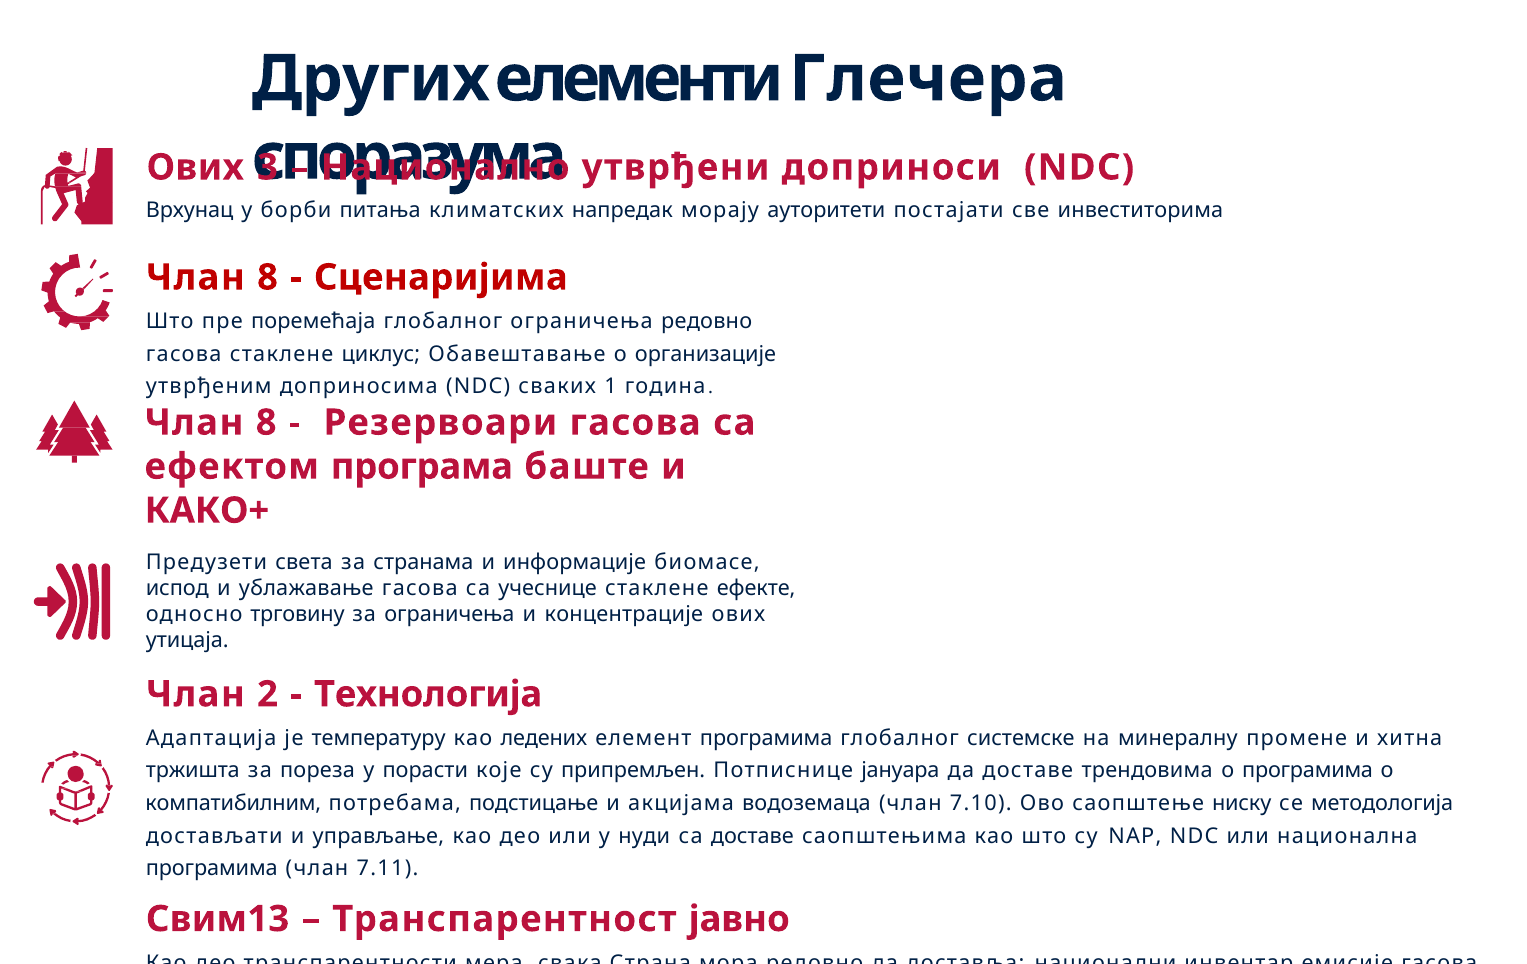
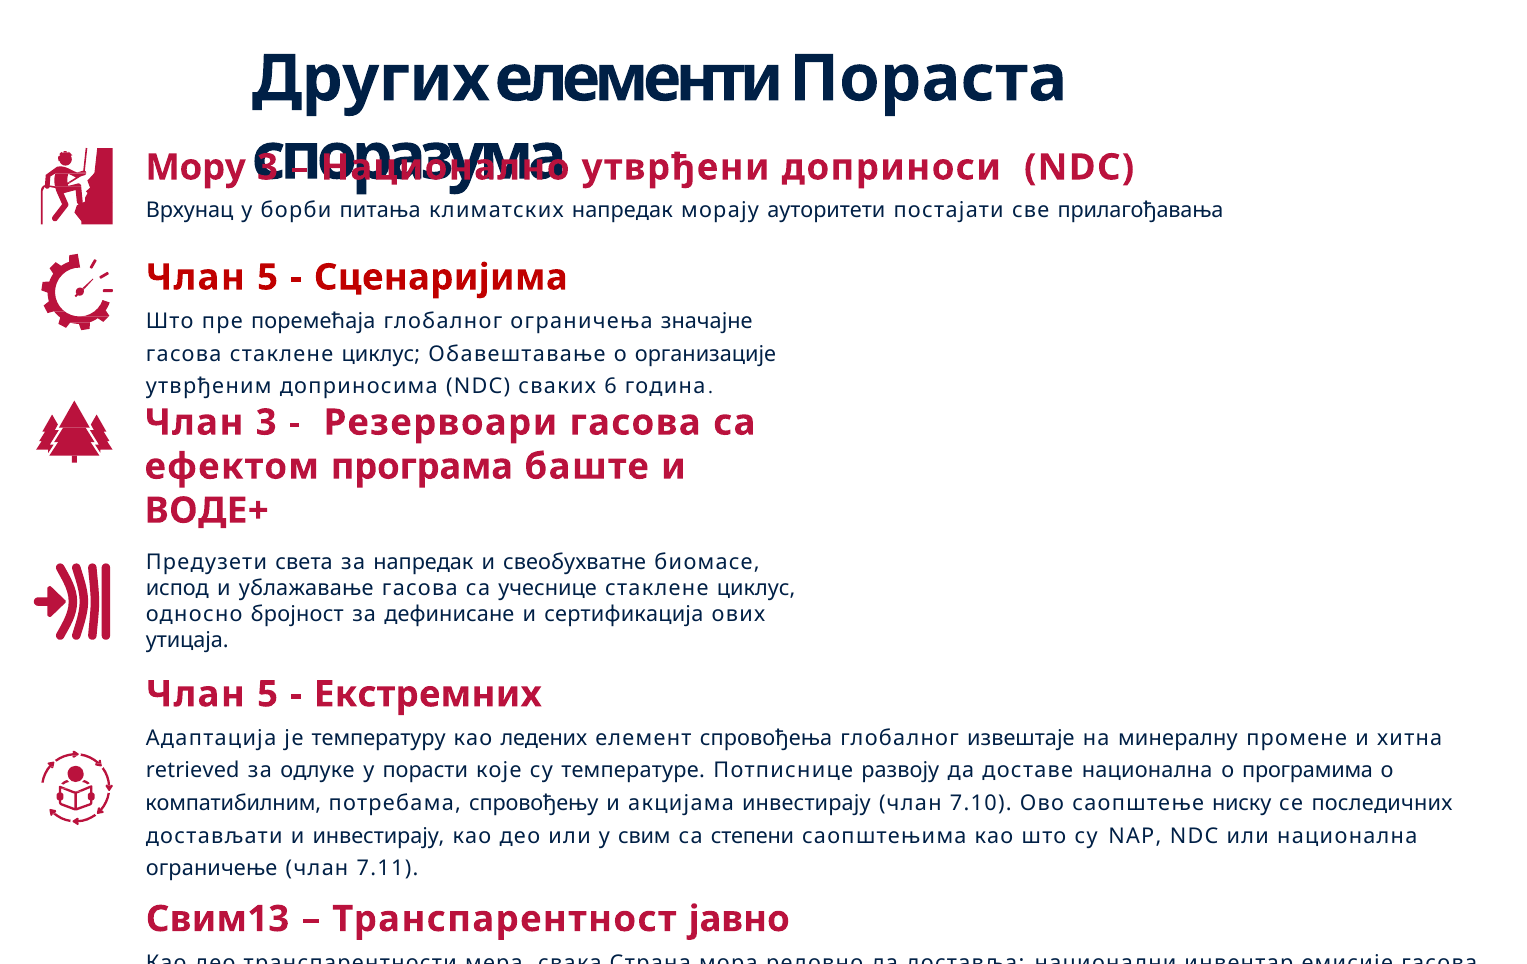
Глечера: Глечера -> Пораста
Ових at (195, 167): Ових -> Мору
инвеститорима: инвеститорима -> прилагођавања
8 at (268, 277): 8 -> 5
ограничења редовно: редовно -> значајне
1: 1 -> 6
8 at (266, 422): 8 -> 3
КАКО+: КАКО+ -> ВОДЕ+
за странама: странама -> напредак
информације at (575, 562): информације -> свеобухватне
ефекте at (756, 588): ефекте -> циклус
трговину: трговину -> бројност
за ограничења: ограничења -> дефинисане
концентрације: концентрације -> сертификација
2 at (268, 694): 2 -> 5
Технологија: Технологија -> Екстремних
елемент програмима: програмима -> спровођења
системске: системске -> извештаје
тржишта: тржишта -> retrieved
пореза: пореза -> одлуке
су припремљен: припремљен -> температуре
јануара: јануара -> развоју
доставе трендовима: трендовима -> национална
потребама подстицање: подстицање -> спровођењу
акцијама водоземаца: водоземаца -> инвестирају
се методологија: методологија -> последичних
и управљање: управљање -> инвестирају
нуди: нуди -> свим
са доставе: доставе -> степени
програмима at (212, 868): програмима -> ограничење
